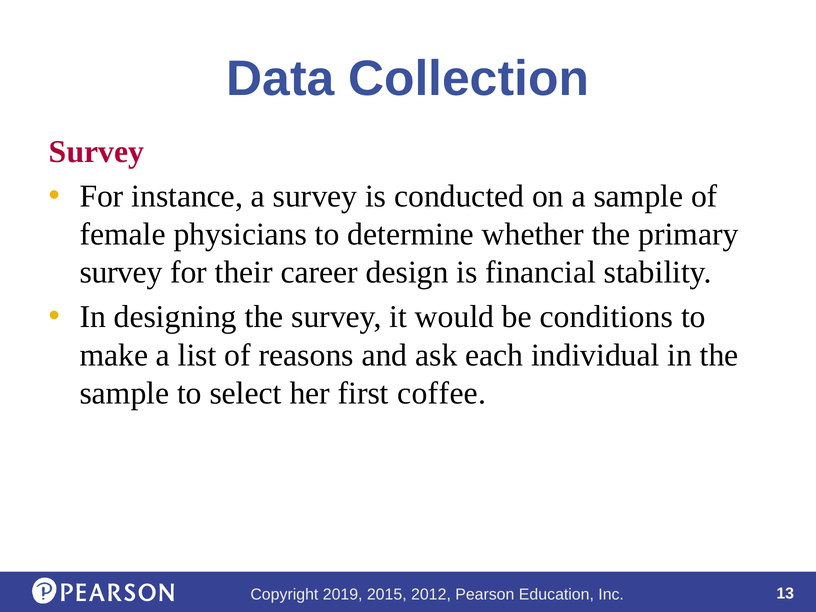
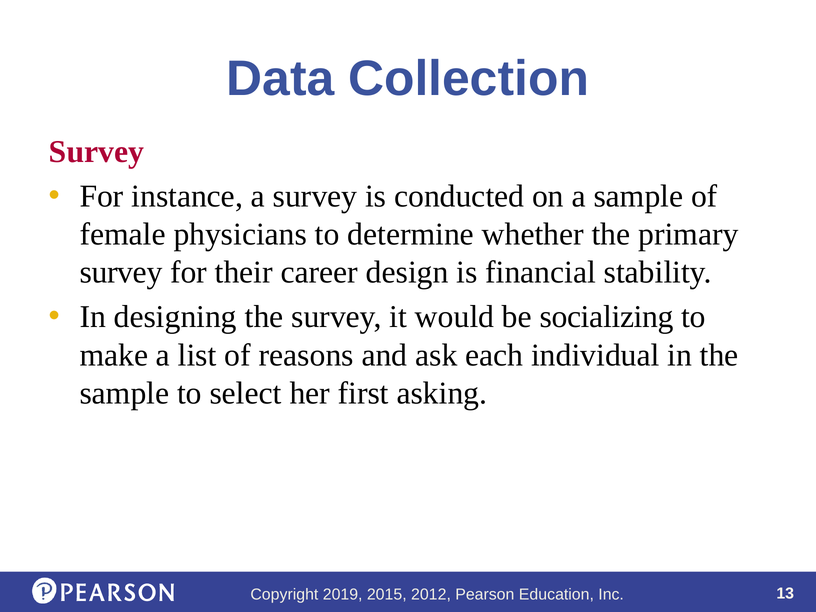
conditions: conditions -> socializing
coffee: coffee -> asking
